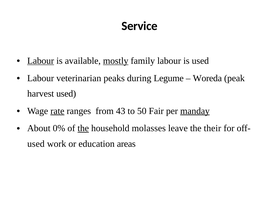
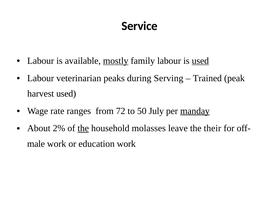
Labour at (41, 61) underline: present -> none
used at (200, 61) underline: none -> present
Legume: Legume -> Serving
Woreda: Woreda -> Trained
rate underline: present -> none
43: 43 -> 72
Fair: Fair -> July
0%: 0% -> 2%
used at (36, 143): used -> male
education areas: areas -> work
